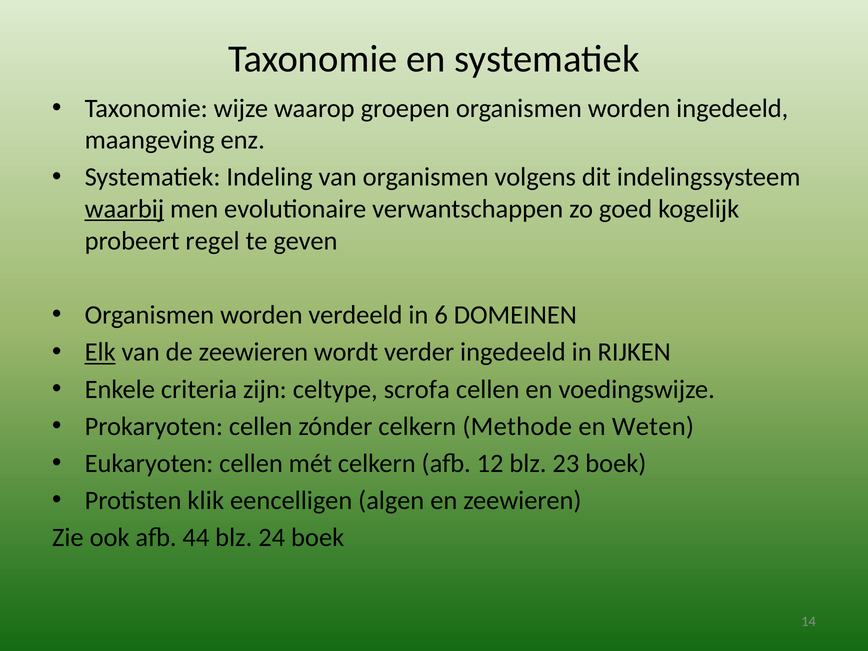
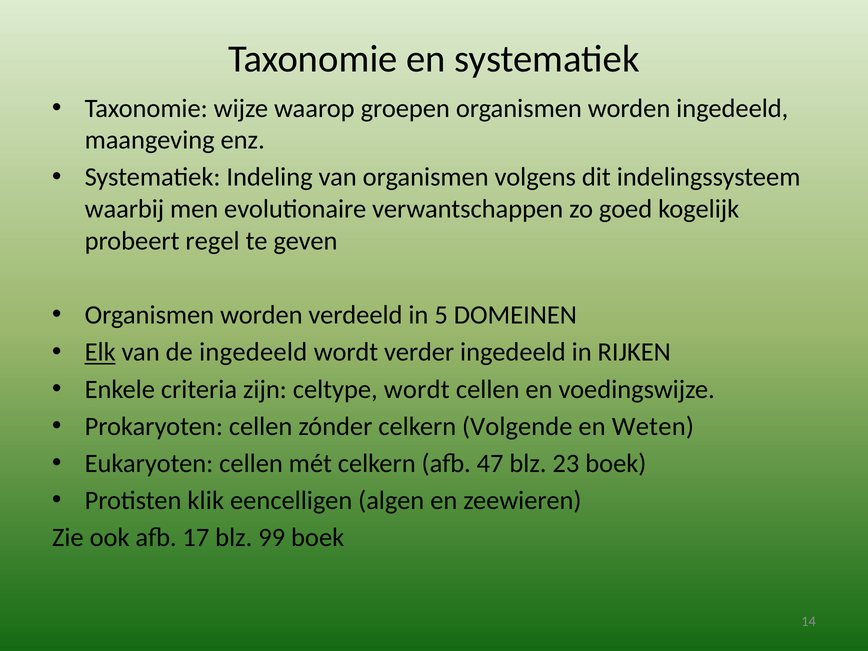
waarbij underline: present -> none
6: 6 -> 5
de zeewieren: zeewieren -> ingedeeld
celtype scrofa: scrofa -> wordt
Methode: Methode -> Volgende
12: 12 -> 47
44: 44 -> 17
24: 24 -> 99
